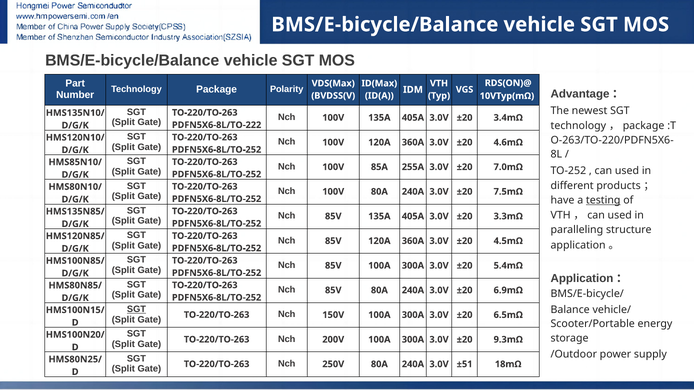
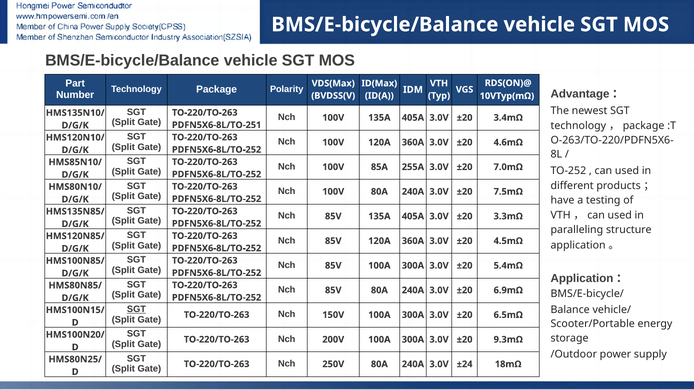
PDFN5X6-8L/TO-222: PDFN5X6-8L/TO-222 -> PDFN5X6-8L/TO-251
testing underline: present -> none
±51: ±51 -> ±24
